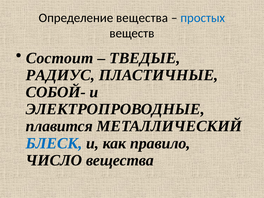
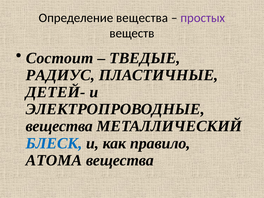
простых colour: blue -> purple
СОБОЙ-: СОБОЙ- -> ДЕТЕЙ-
плавится at (59, 126): плавится -> вещества
ЧИСЛО: ЧИСЛО -> АТОМА
